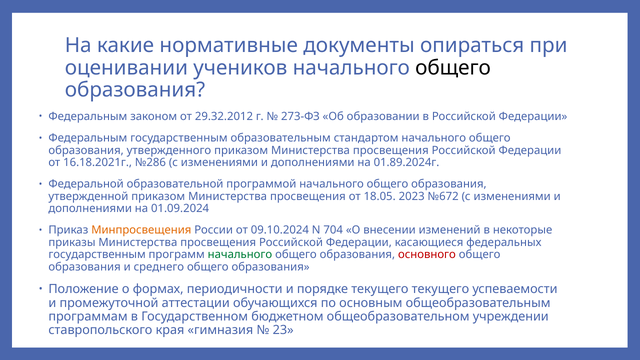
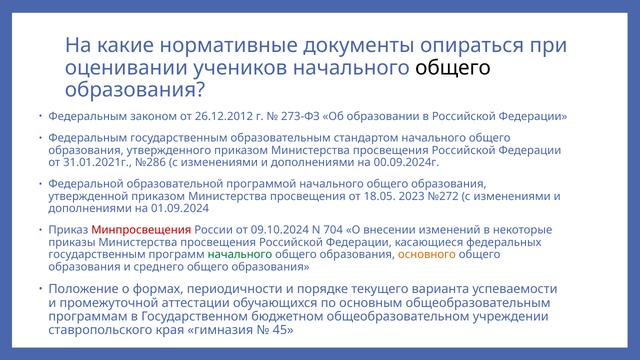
29.32.2012: 29.32.2012 -> 26.12.2012
16.18.2021г: 16.18.2021г -> 31.01.2021г
01.89.2024г: 01.89.2024г -> 00.09.2024г
№672: №672 -> №272
Минпросвещения colour: orange -> red
основного colour: red -> orange
текущего текущего: текущего -> варианта
23: 23 -> 45
